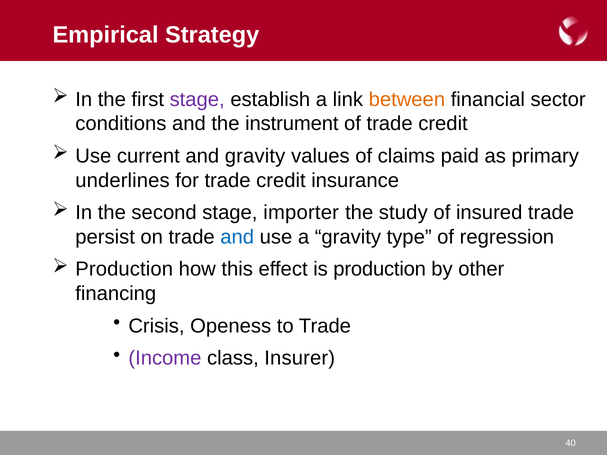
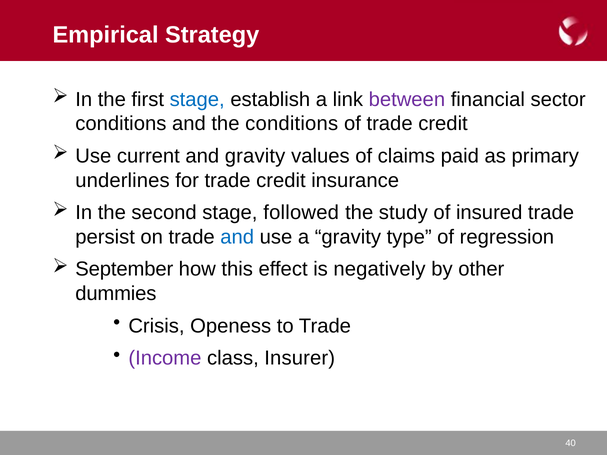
stage at (197, 100) colour: purple -> blue
between colour: orange -> purple
the instrument: instrument -> conditions
importer: importer -> followed
Production at (124, 269): Production -> September
is production: production -> negatively
financing: financing -> dummies
